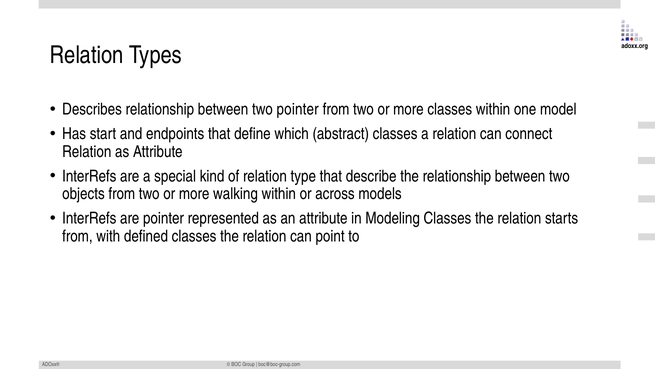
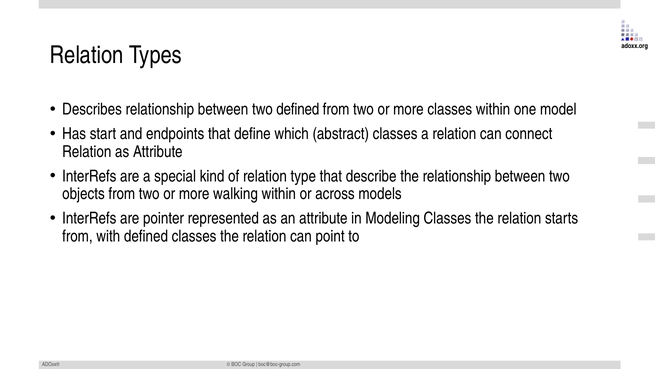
two pointer: pointer -> defined
